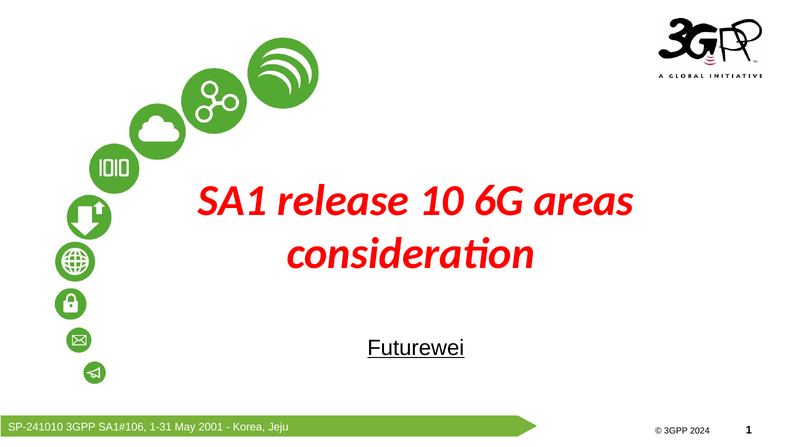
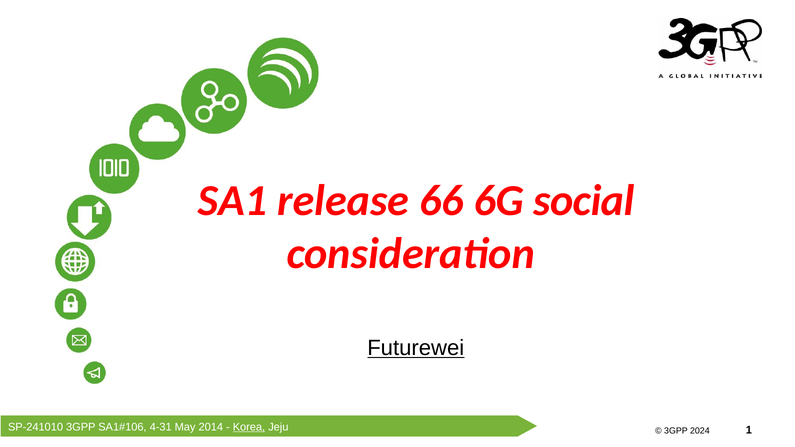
10: 10 -> 66
areas: areas -> social
1-31: 1-31 -> 4-31
2001: 2001 -> 2014
Korea underline: none -> present
